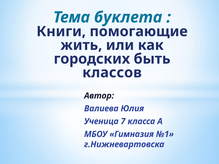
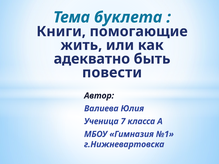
городских: городских -> адекватно
классов: классов -> повести
